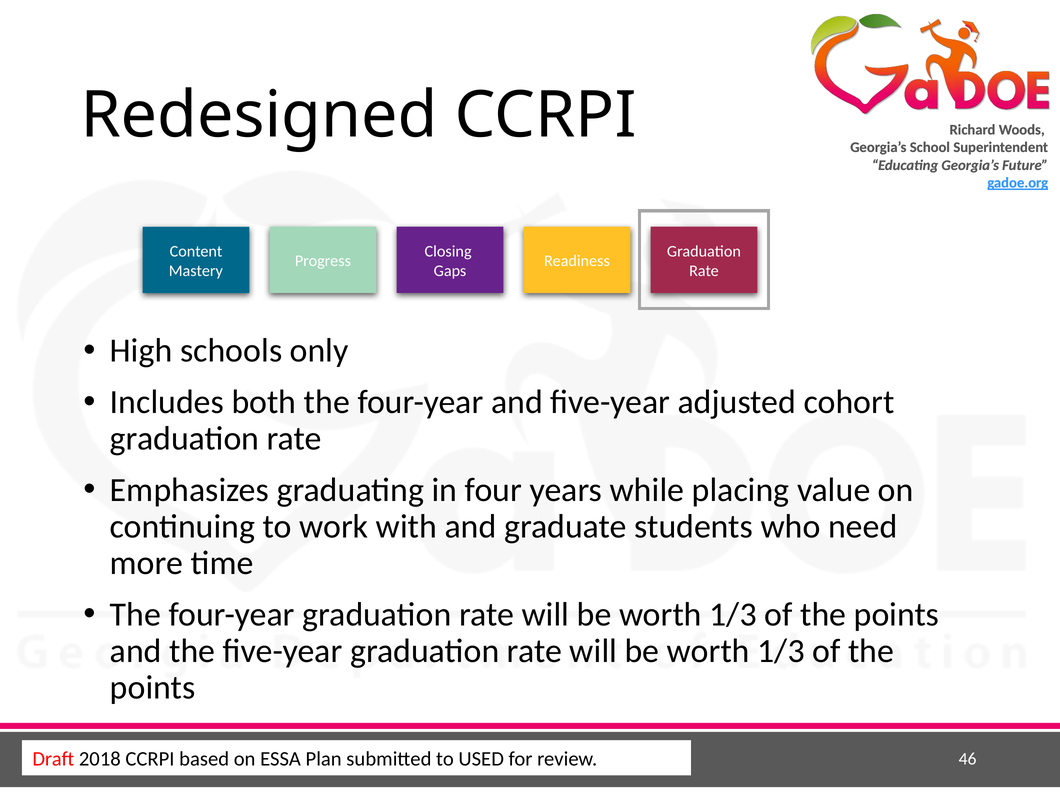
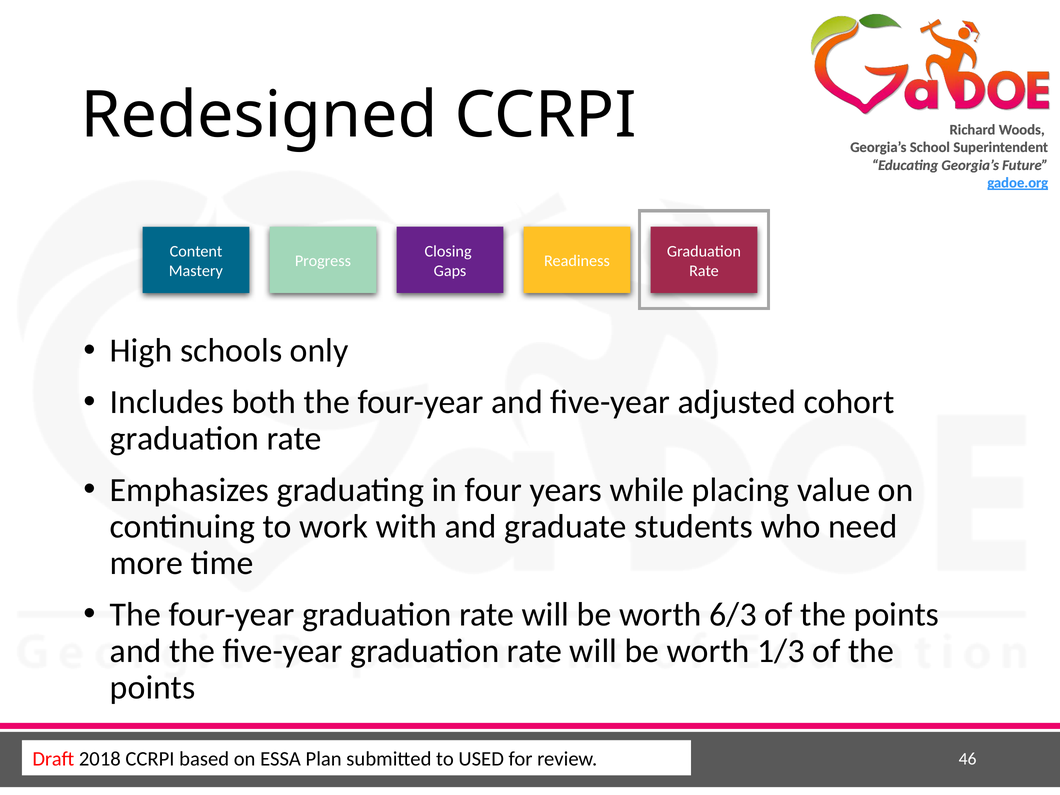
1/3 at (733, 614): 1/3 -> 6/3
